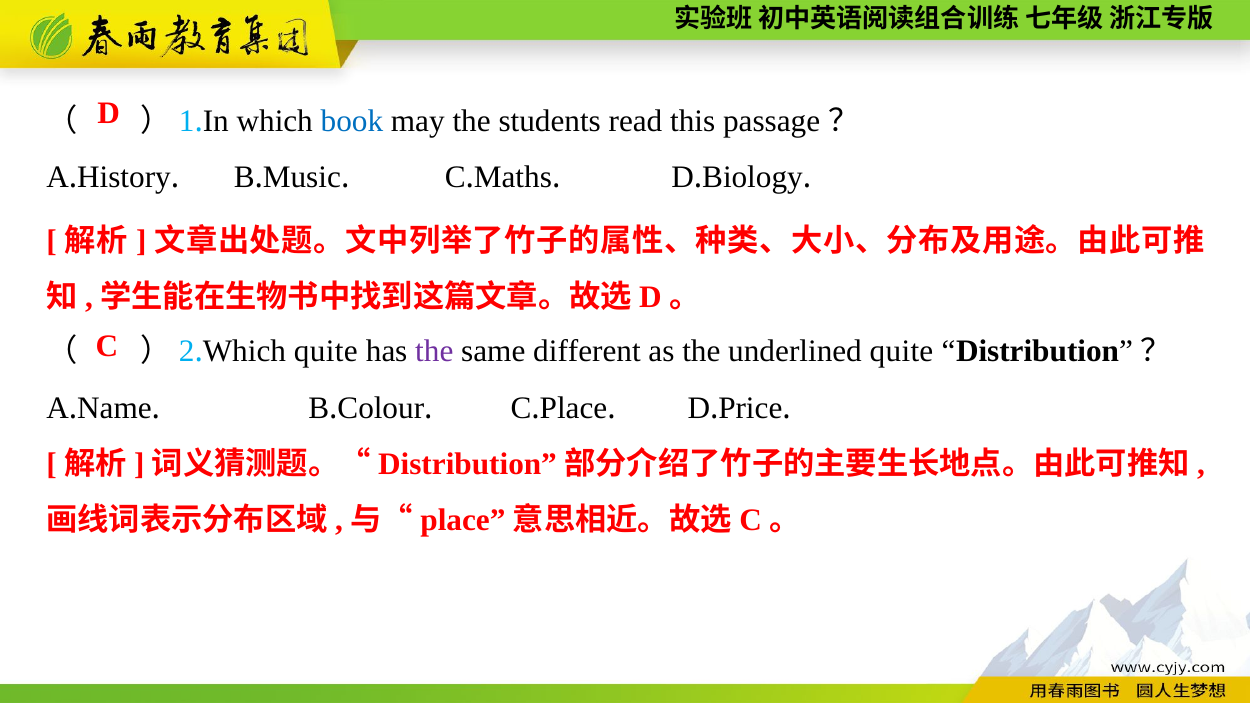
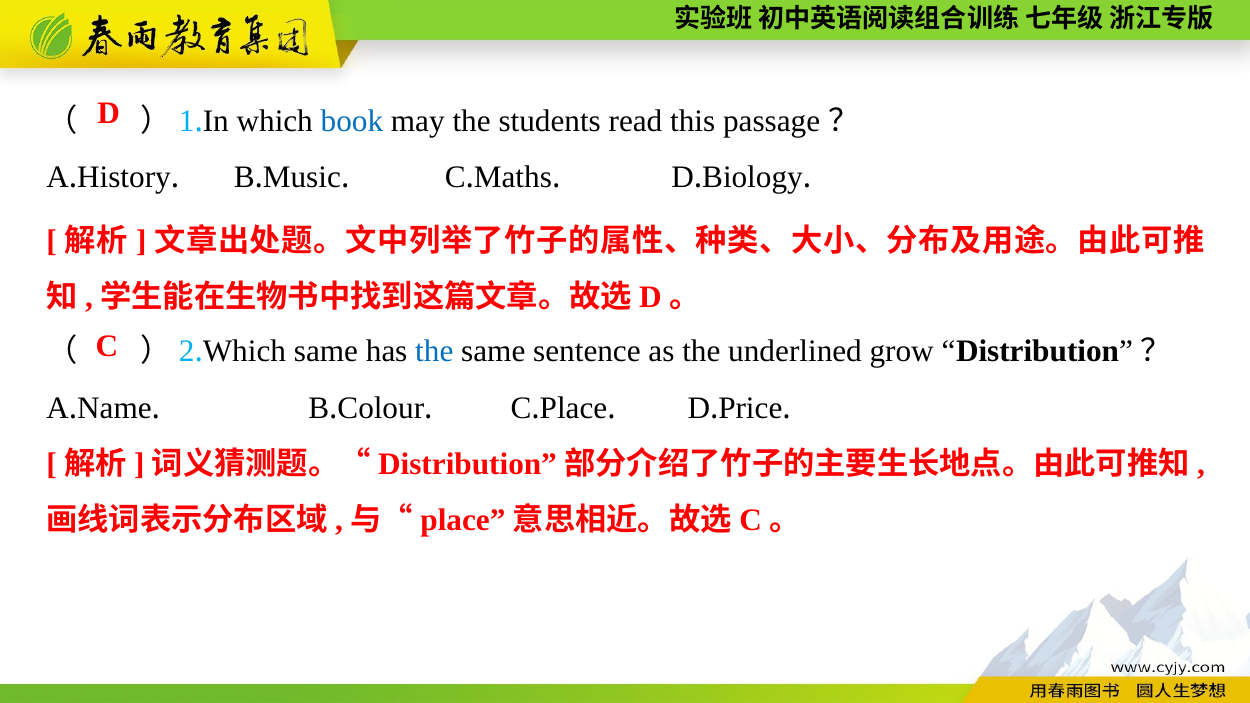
Which quite: quite -> same
the at (434, 352) colour: purple -> blue
different: different -> sentence
underlined quite: quite -> grow
